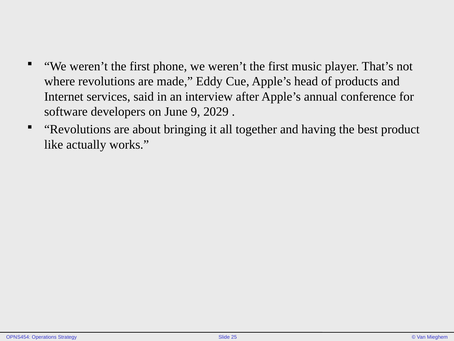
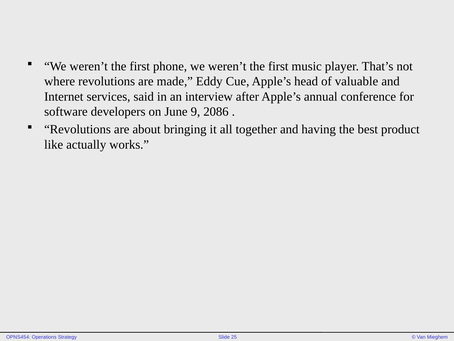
products: products -> valuable
2029: 2029 -> 2086
